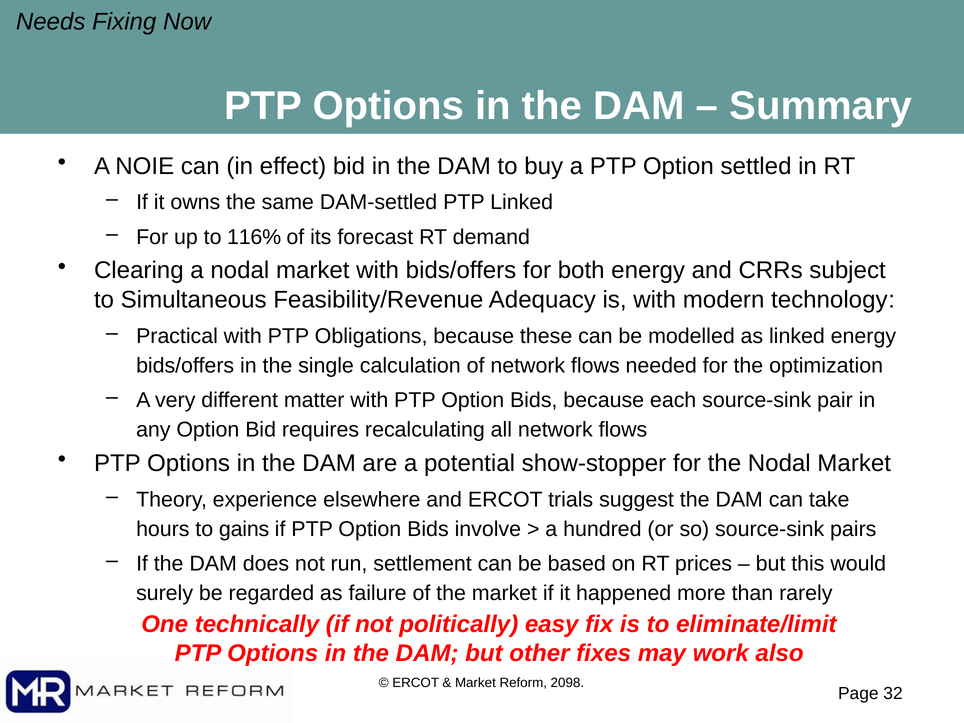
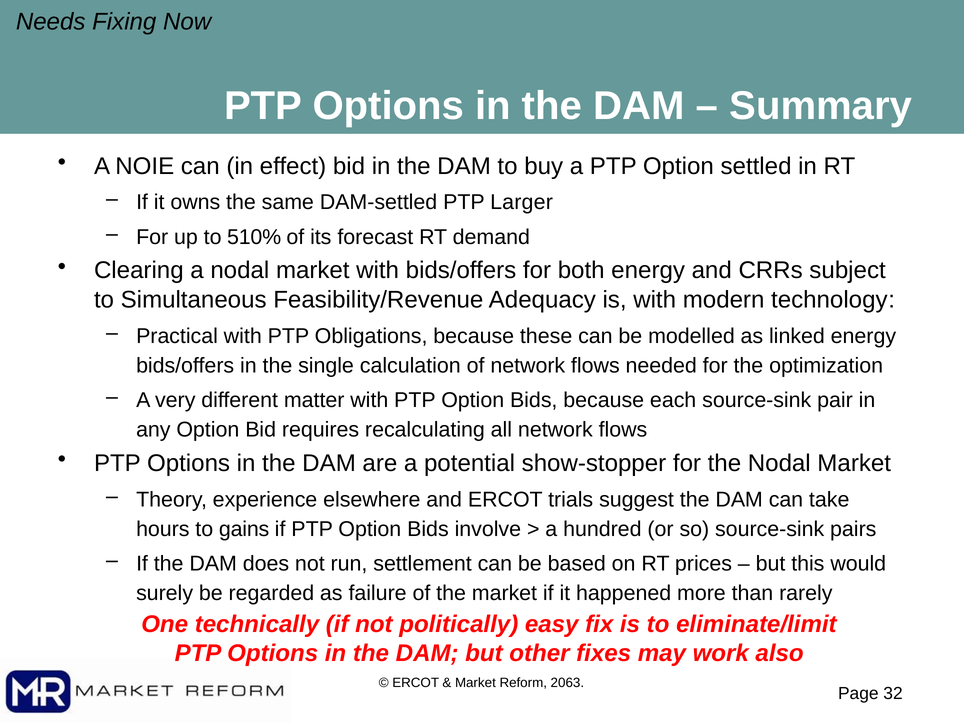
PTP Linked: Linked -> Larger
116%: 116% -> 510%
2098: 2098 -> 2063
